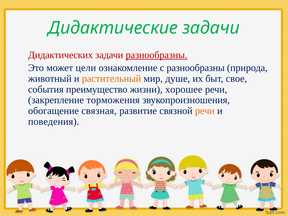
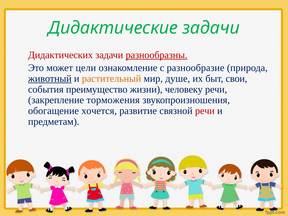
с разнообразны: разнообразны -> разнообразие
животный underline: none -> present
свое: свое -> свои
хорошее: хорошее -> человеку
связная: связная -> хочется
речи at (205, 111) colour: orange -> red
поведения: поведения -> предметам
